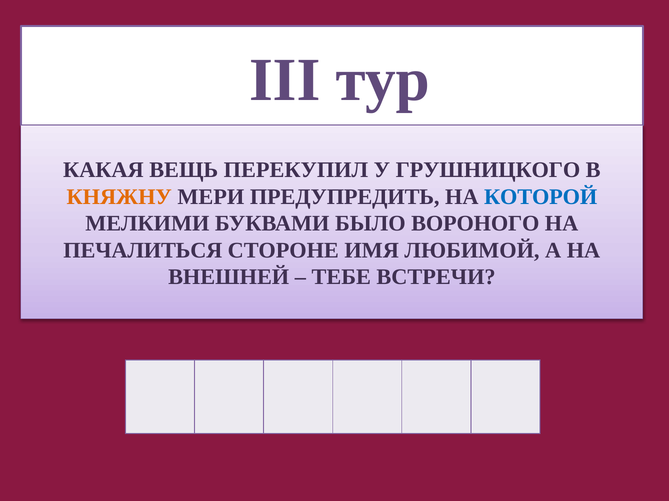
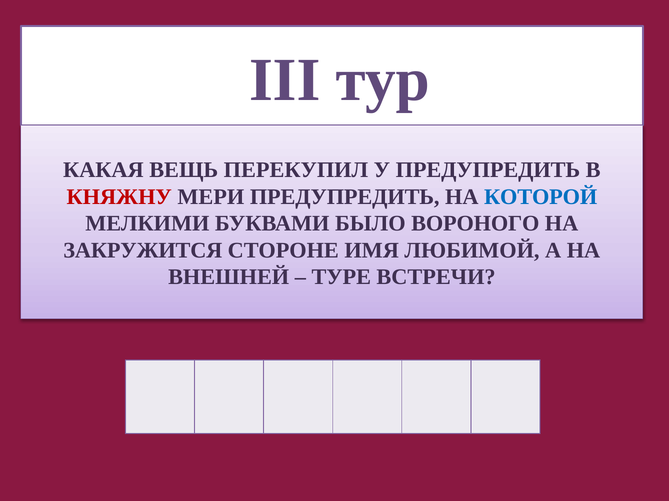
У ГРУШНИЦКОГО: ГРУШНИЦКОГО -> ПРЕДУПРЕДИТЬ
КНЯЖНУ colour: orange -> red
ПЕЧАЛИТЬСЯ: ПЕЧАЛИТЬСЯ -> ЗАКРУЖИТСЯ
ТЕБЕ: ТЕБЕ -> ТУРЕ
